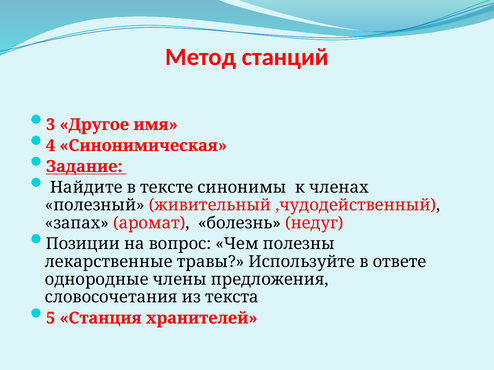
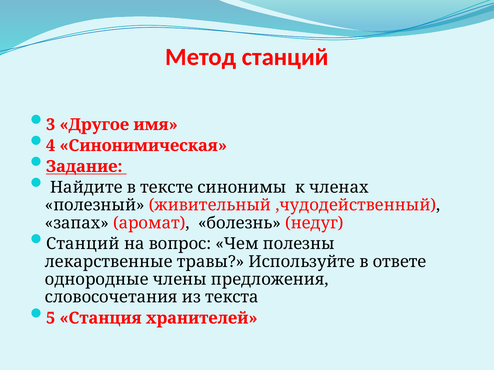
Позиции at (83, 244): Позиции -> Станций
